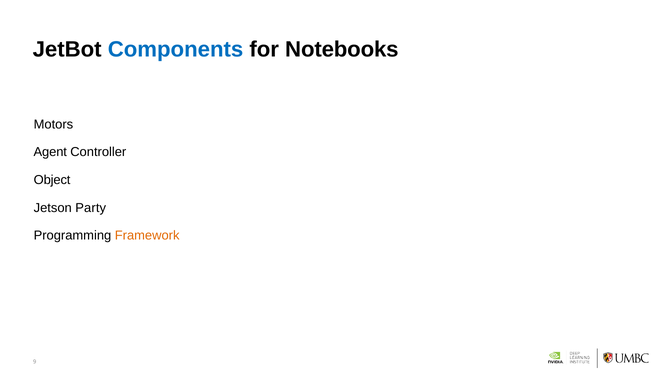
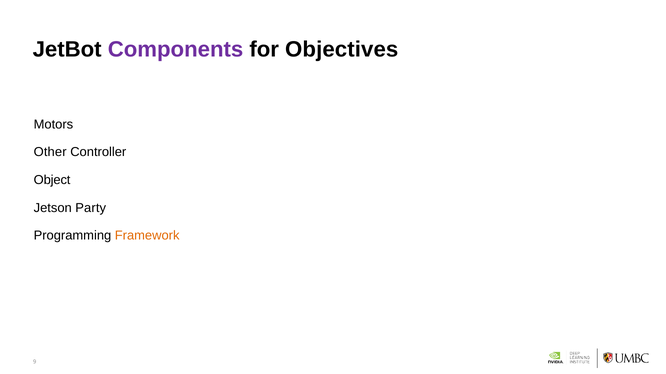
Components colour: blue -> purple
Notebooks: Notebooks -> Objectives
Agent: Agent -> Other
